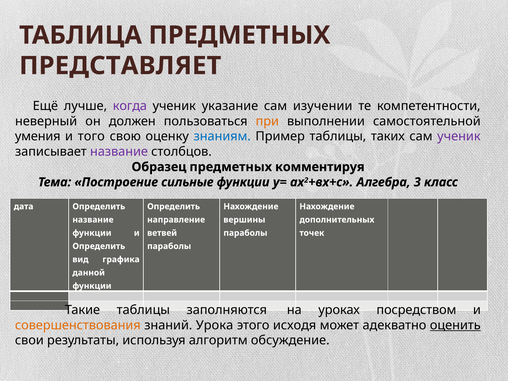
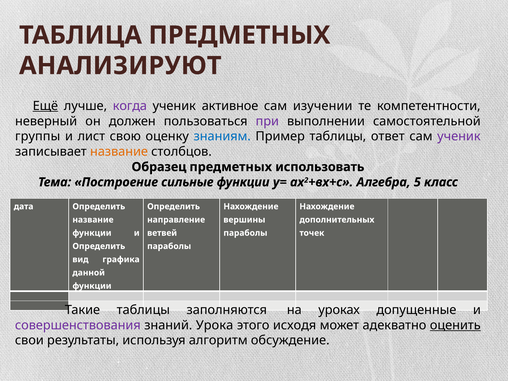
ПРЕДСТАВЛЯЕТ: ПРЕДСТАВЛЯЕТ -> АНАЛИЗИРУЮТ
Ещё underline: none -> present
указание: указание -> активное
при colour: orange -> purple
умения: умения -> группы
того: того -> лист
таких: таких -> ответ
название at (119, 152) colour: purple -> orange
комментируя: комментируя -> использовать
3: 3 -> 5
посредством: посредством -> допущенные
совершенствования colour: orange -> purple
